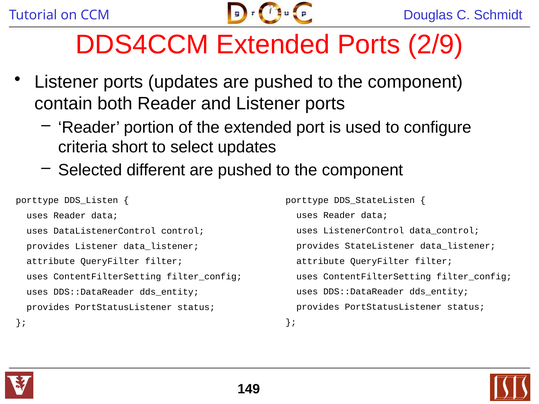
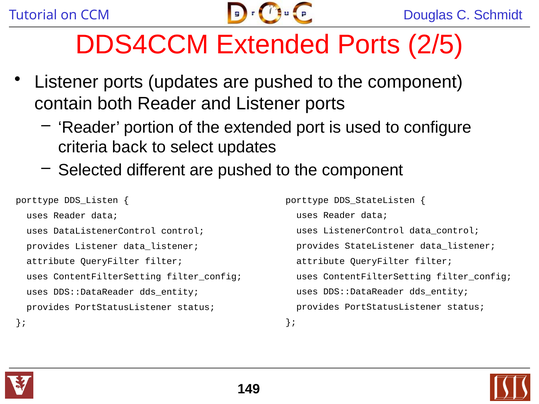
2/9: 2/9 -> 2/5
short: short -> back
